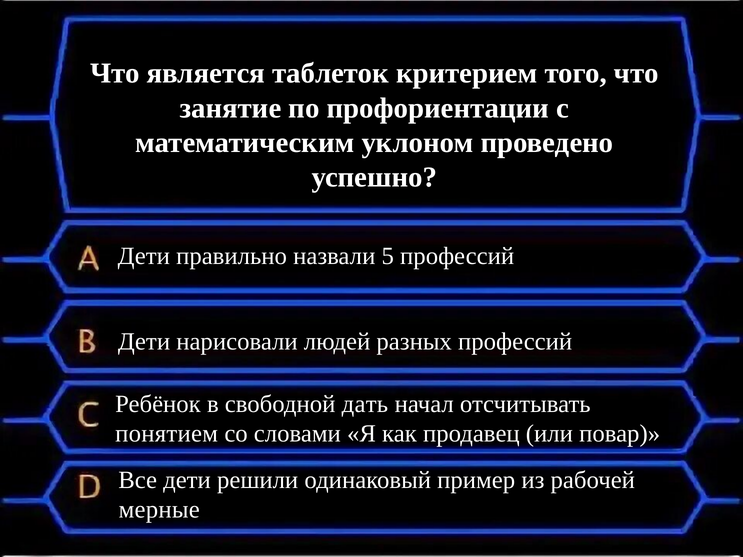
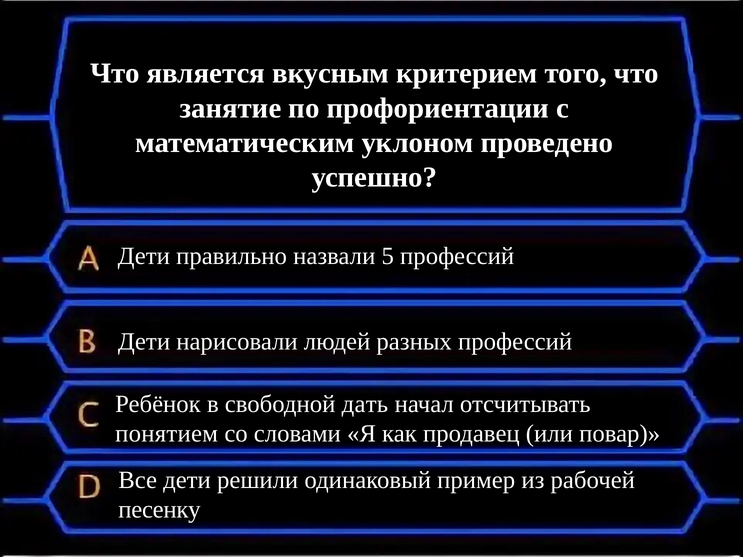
таблеток: таблеток -> вкусным
мерные: мерные -> песенку
